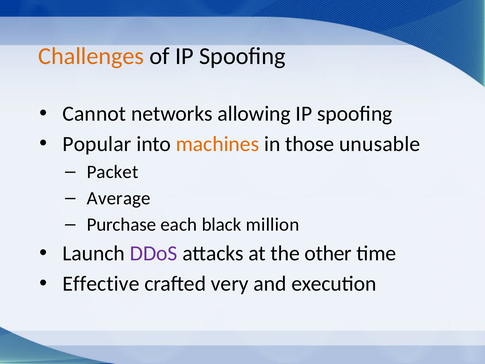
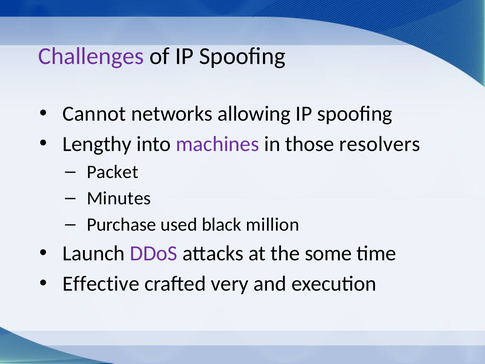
Challenges colour: orange -> purple
Popular: Popular -> Lengthy
machines colour: orange -> purple
unusable: unusable -> resolvers
Average: Average -> Minutes
each: each -> used
other: other -> some
